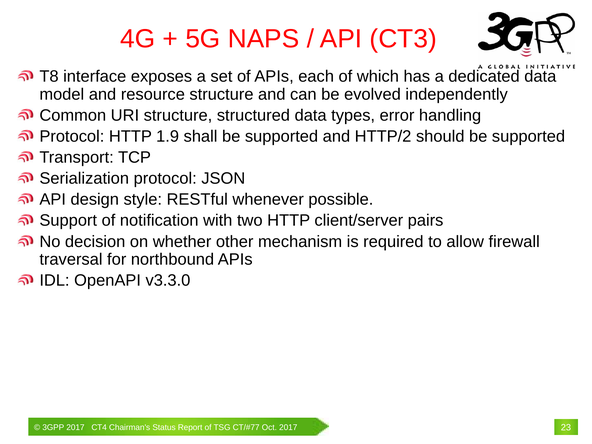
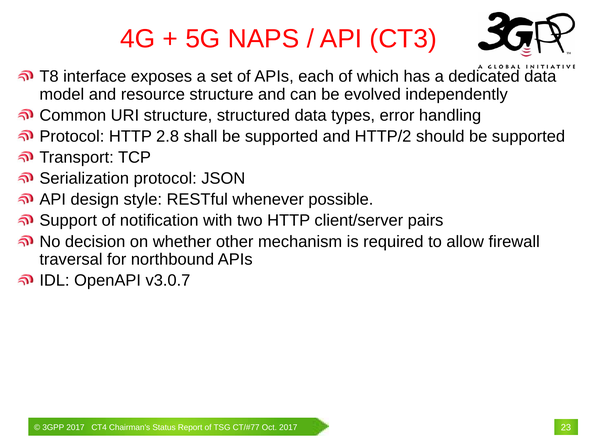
1.9: 1.9 -> 2.8
v3.3.0: v3.3.0 -> v3.0.7
